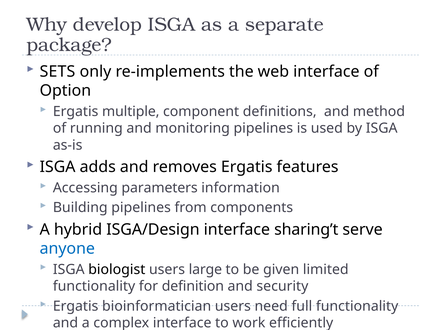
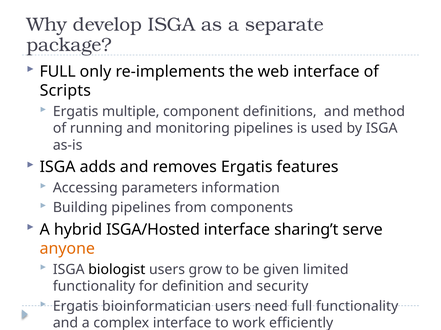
SETS at (57, 72): SETS -> FULL
Option: Option -> Scripts
ISGA/Design: ISGA/Design -> ISGA/Hosted
anyone colour: blue -> orange
large: large -> grow
